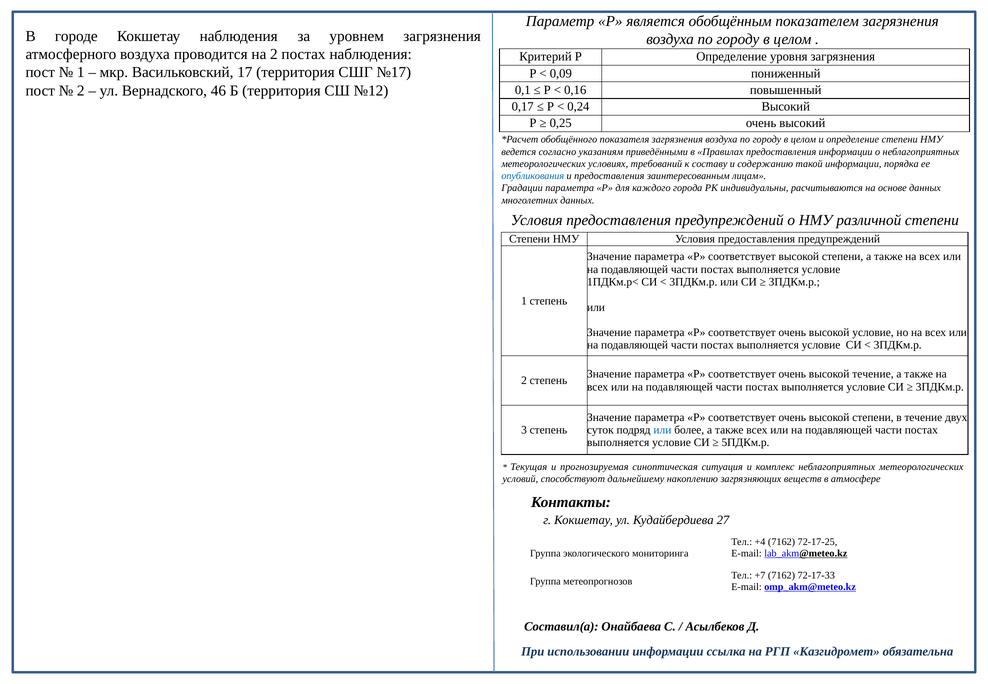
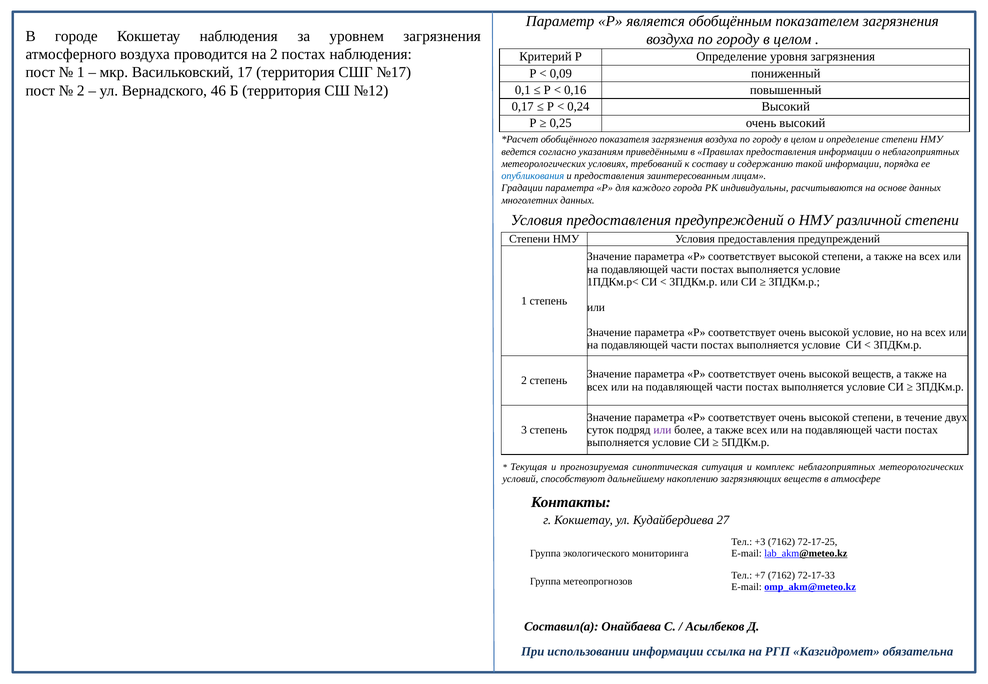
высокой течение: течение -> веществ
или at (662, 430) colour: blue -> purple
+4: +4 -> +3
